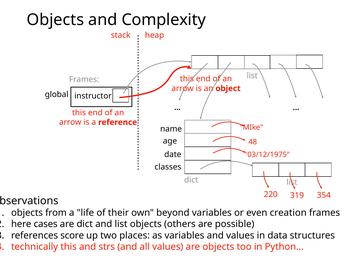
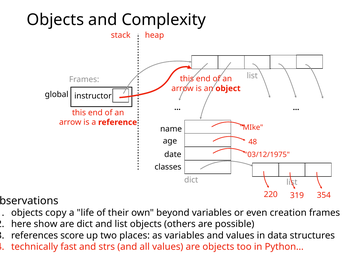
from: from -> copy
cases: cases -> show
technically this: this -> fast
